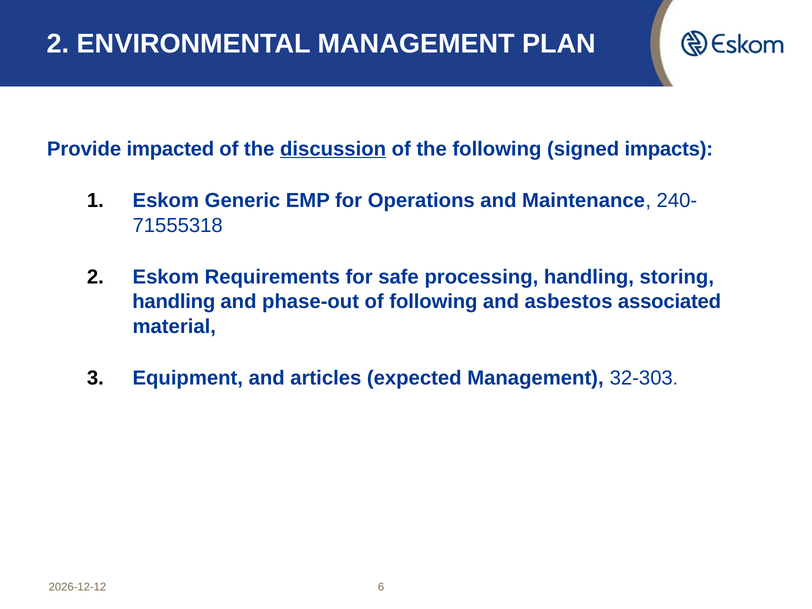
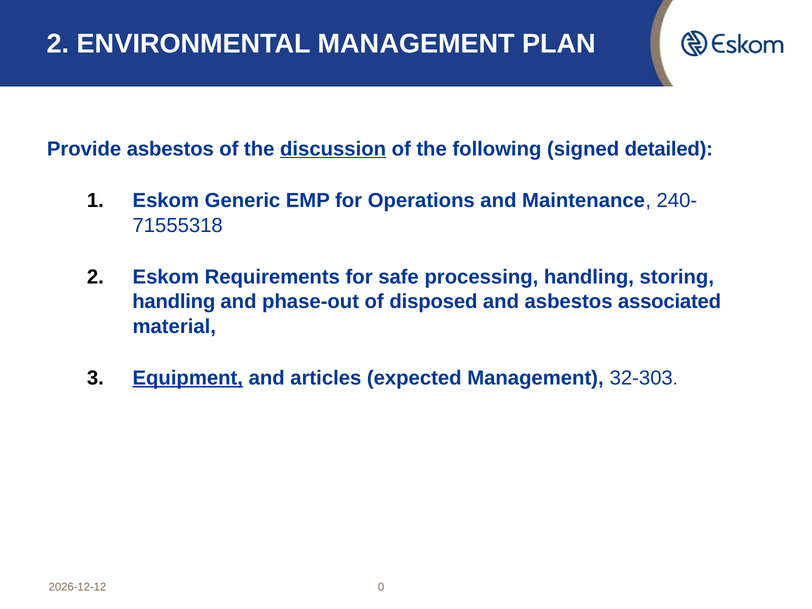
Provide impacted: impacted -> asbestos
impacts: impacts -> detailed
of following: following -> disposed
Equipment underline: none -> present
6: 6 -> 0
